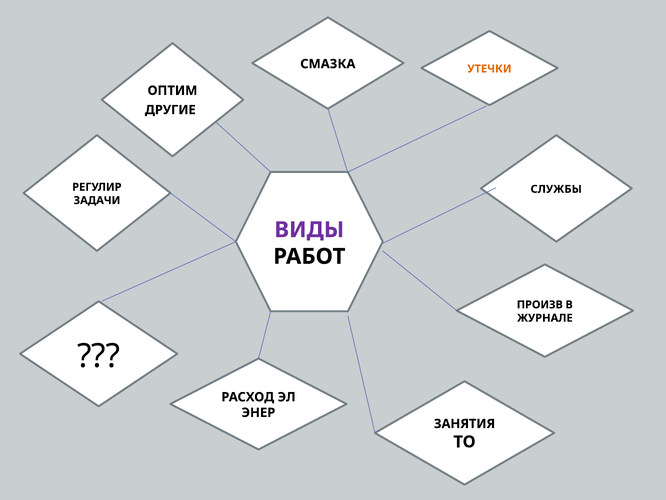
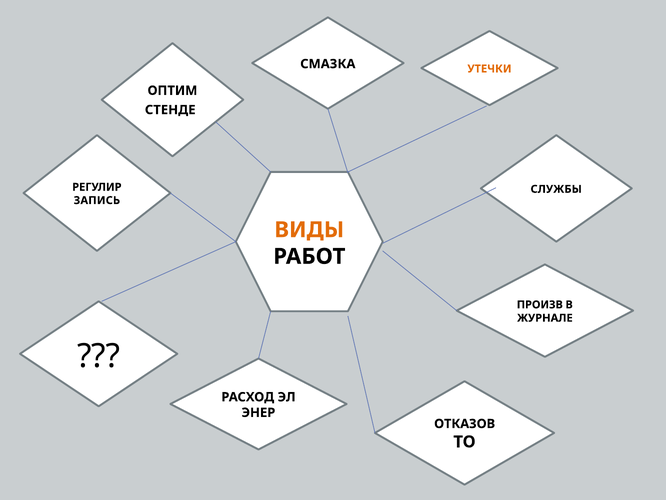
ДРУГИЕ: ДРУГИЕ -> СТЕНДЕ
ЗАДАЧИ: ЗАДАЧИ -> ЗАПИСЬ
ВИДЫ colour: purple -> orange
ЗАНЯТИЯ: ЗАНЯТИЯ -> ОТКАЗОВ
